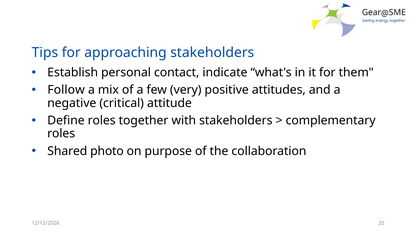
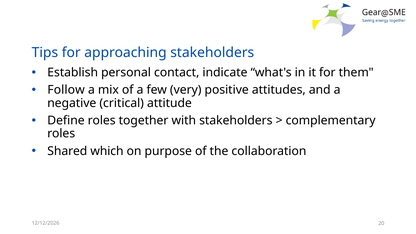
photo: photo -> which
